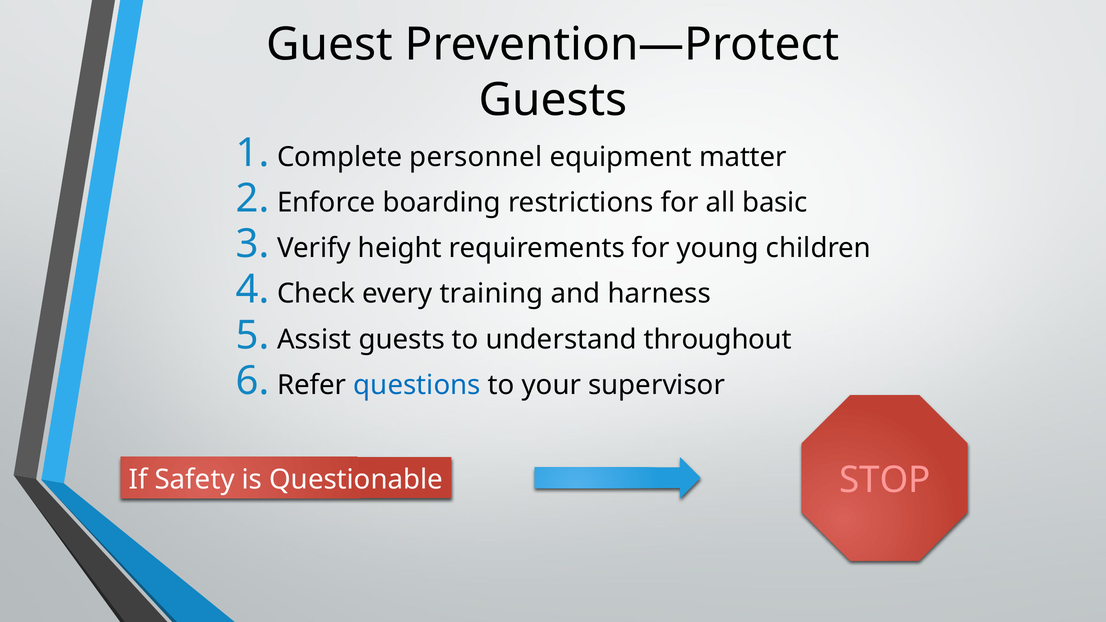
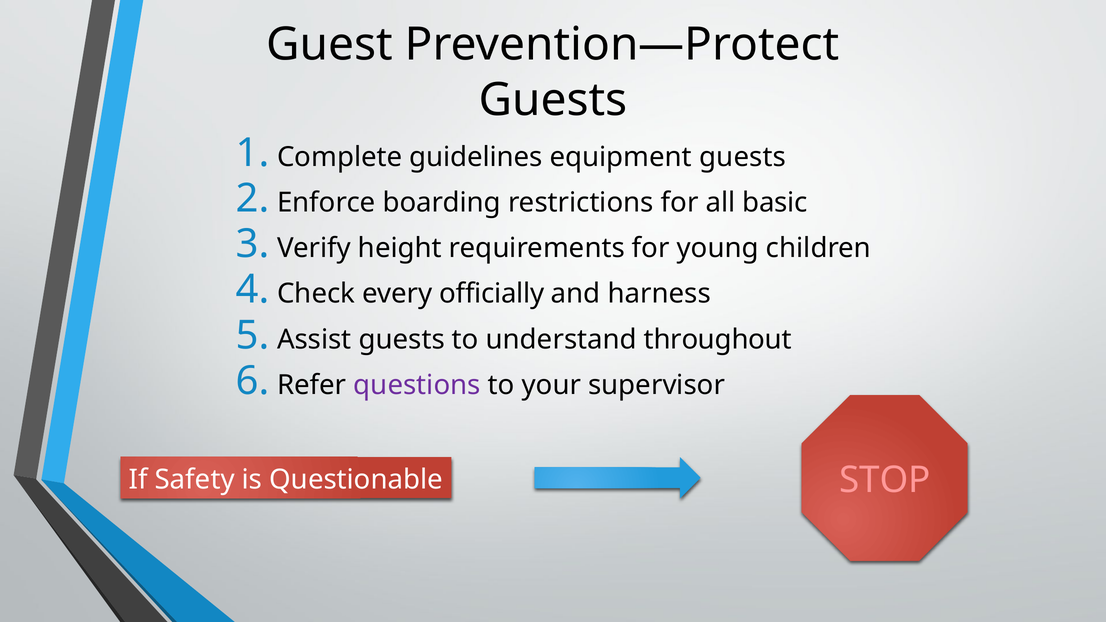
personnel: personnel -> guidelines
equipment matter: matter -> guests
training: training -> officially
questions colour: blue -> purple
